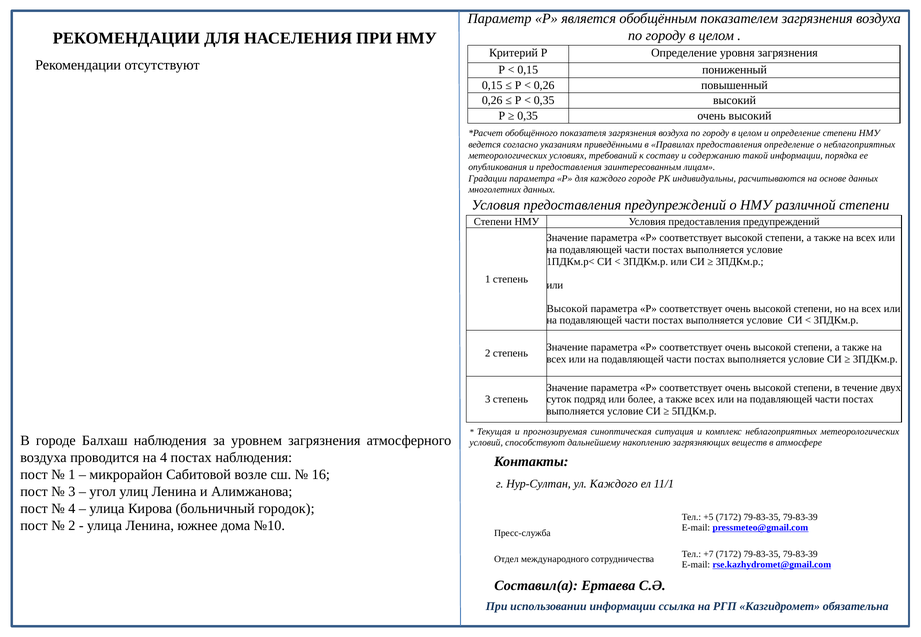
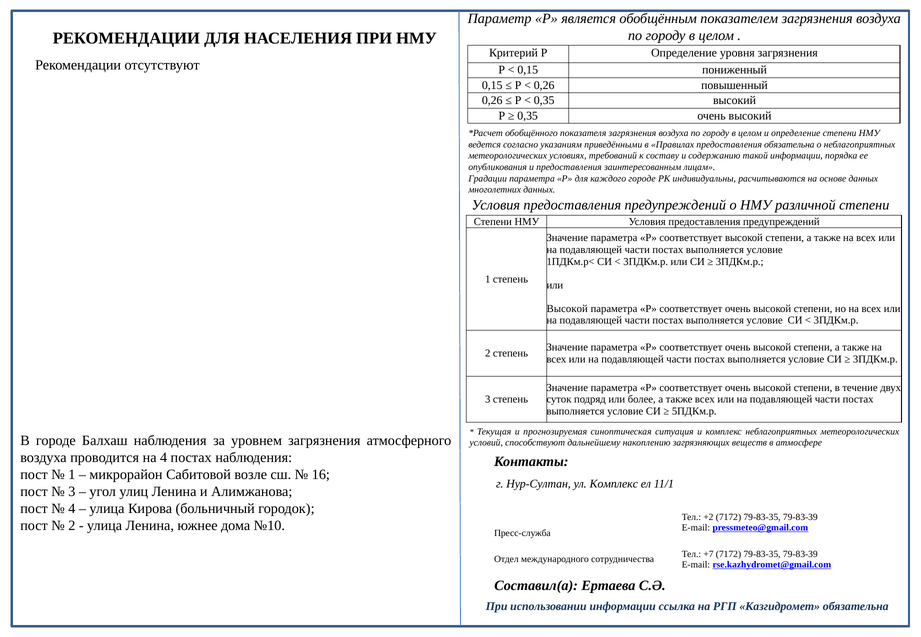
предоставления определение: определение -> обязательна
ул Каждого: Каждого -> Комплекс
+5: +5 -> +2
